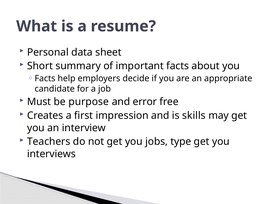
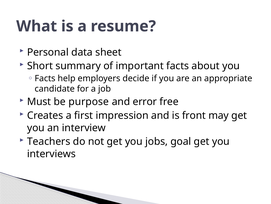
skills: skills -> front
type: type -> goal
